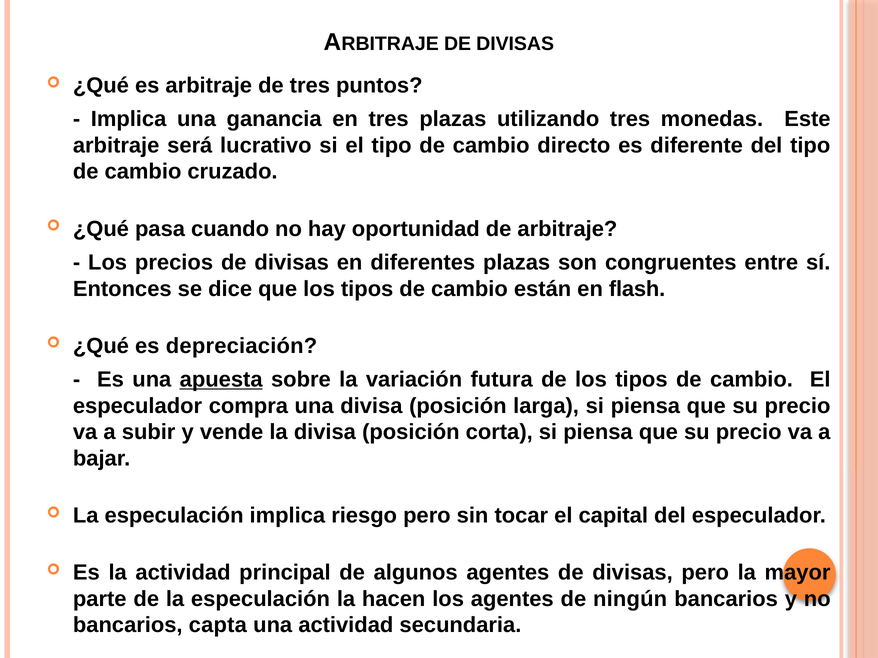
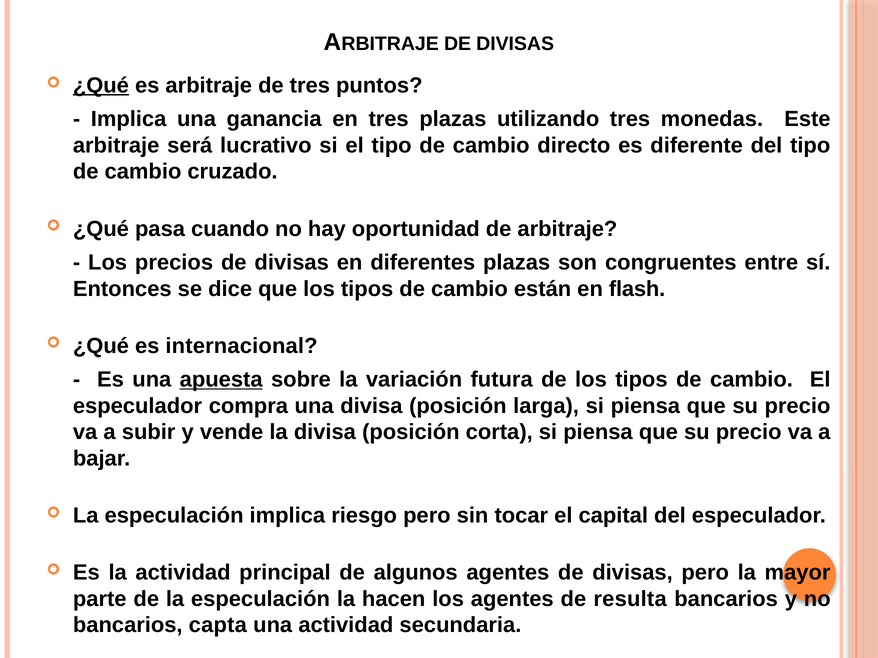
¿Qué at (101, 86) underline: none -> present
depreciación: depreciación -> internacional
ningún: ningún -> resulta
